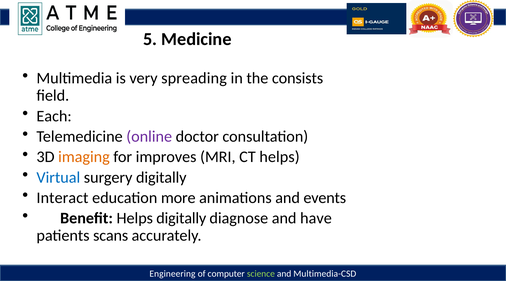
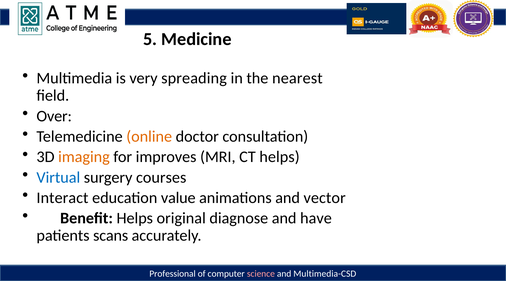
consists: consists -> nearest
Each: Each -> Over
online colour: purple -> orange
surgery digitally: digitally -> courses
more: more -> value
events: events -> vector
Helps digitally: digitally -> original
Engineering: Engineering -> Professional
science colour: light green -> pink
